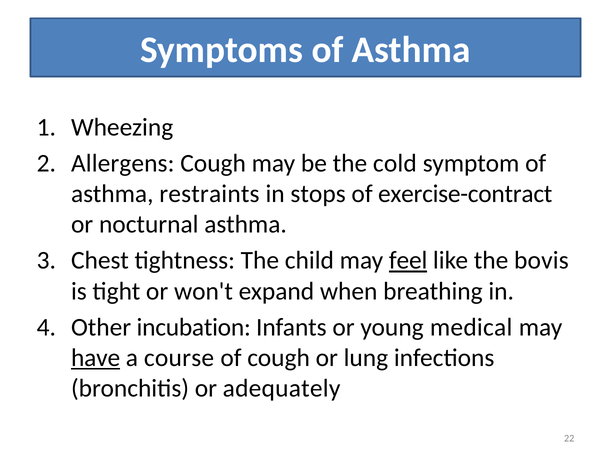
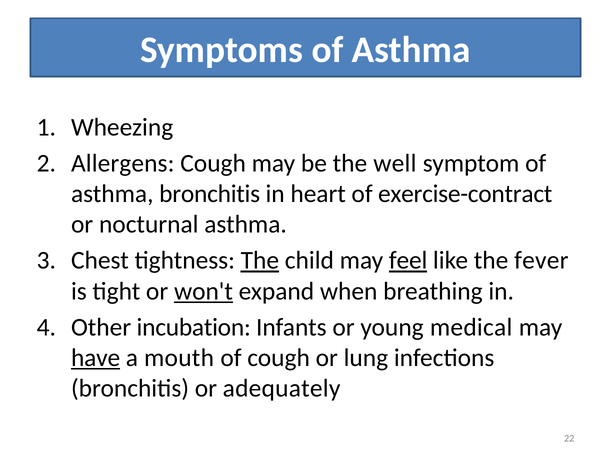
cold: cold -> well
asthma restraints: restraints -> bronchitis
stops: stops -> heart
The at (260, 260) underline: none -> present
bovis: bovis -> fever
won't underline: none -> present
course: course -> mouth
